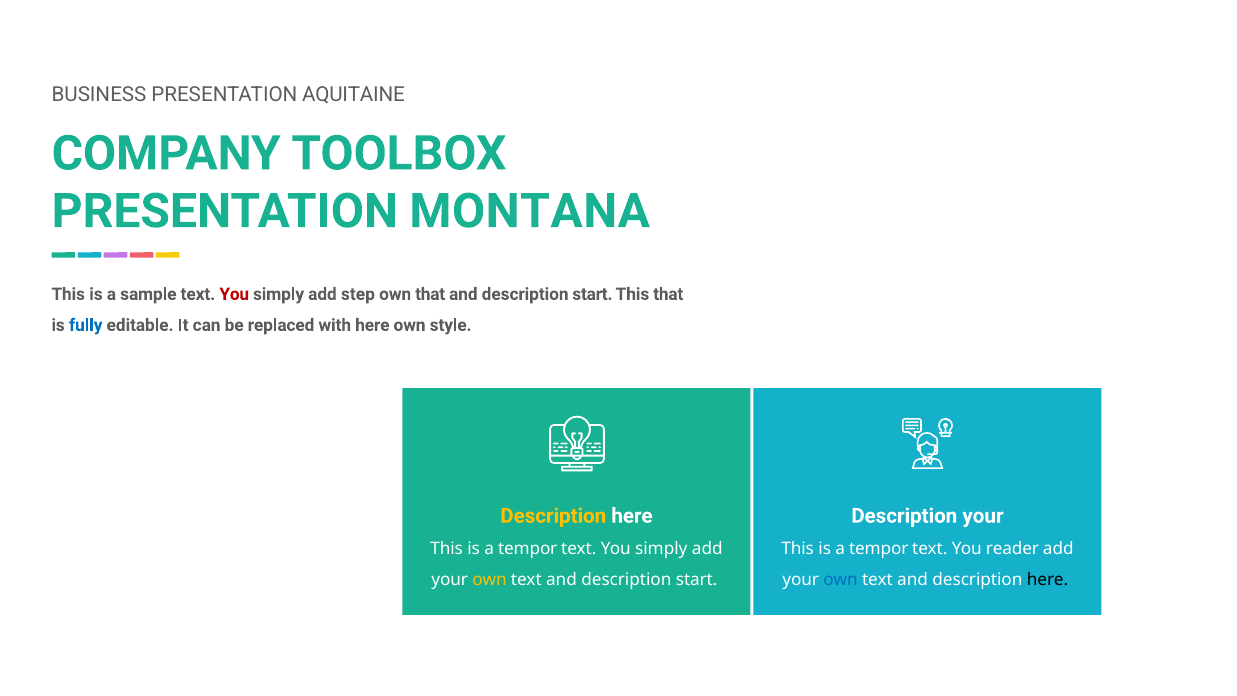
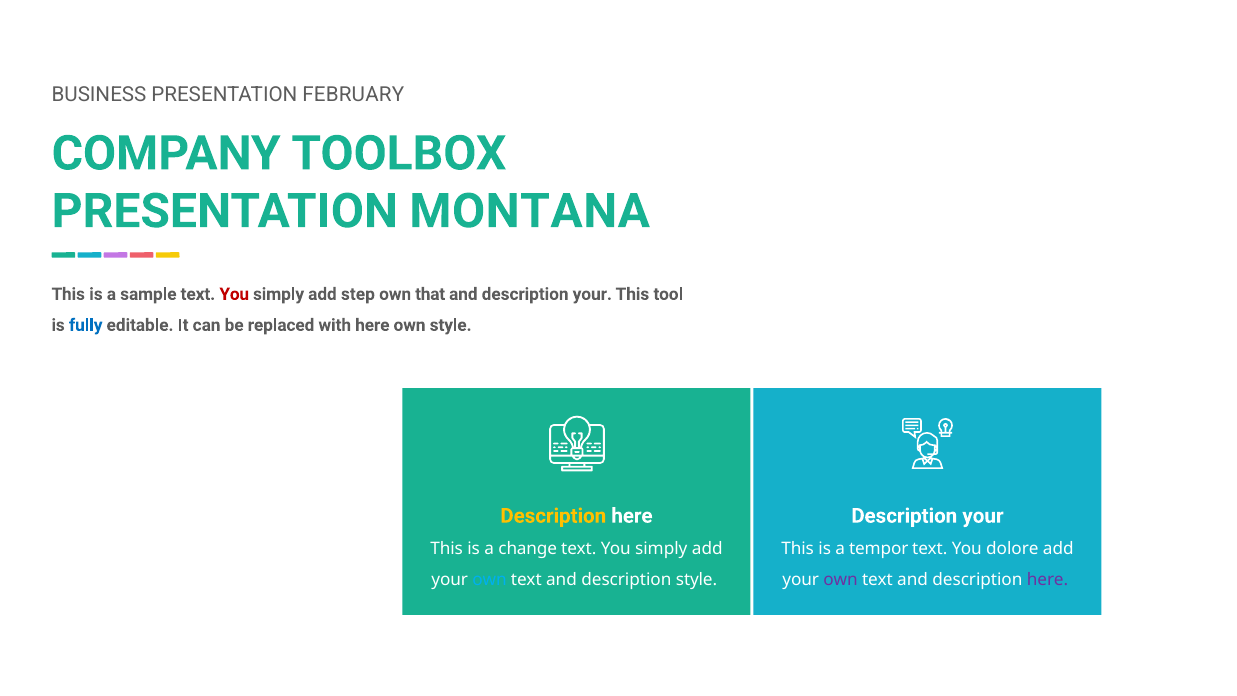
AQUITAINE: AQUITAINE -> FEBRUARY
start at (592, 294): start -> your
This that: that -> tool
tempor at (528, 549): tempor -> change
reader: reader -> dolore
own at (490, 580) colour: yellow -> light blue
text and description start: start -> style
own at (841, 580) colour: blue -> purple
here at (1048, 580) colour: black -> purple
